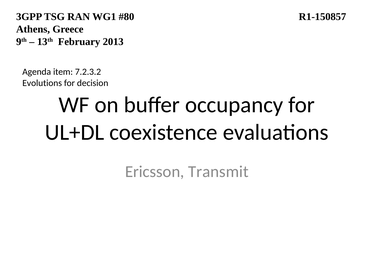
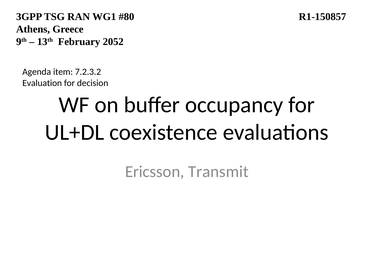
2013: 2013 -> 2052
Evolutions: Evolutions -> Evaluation
